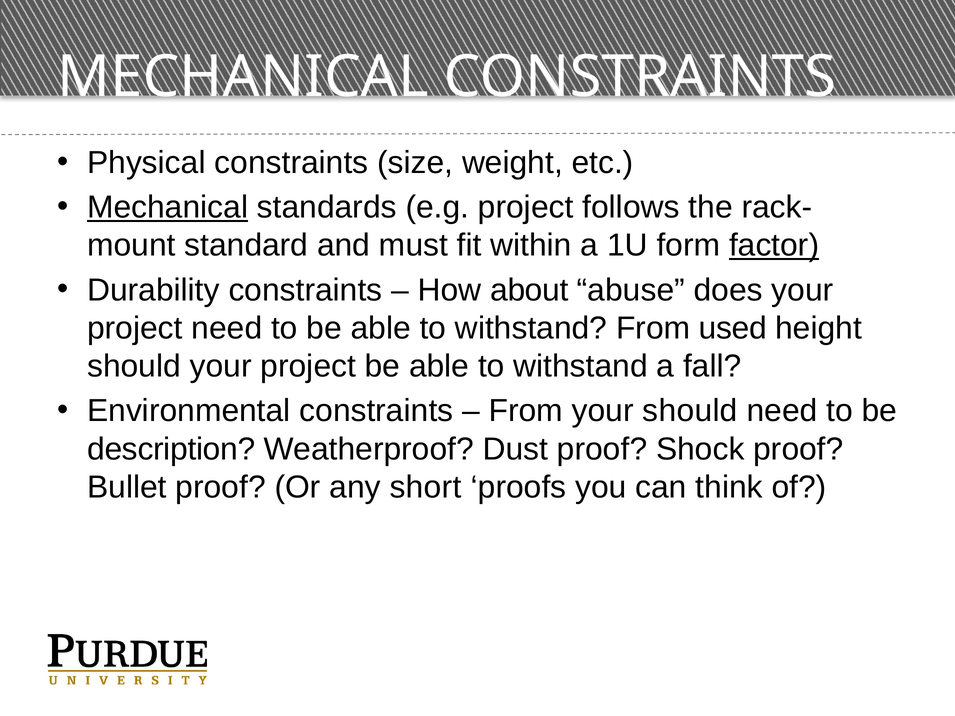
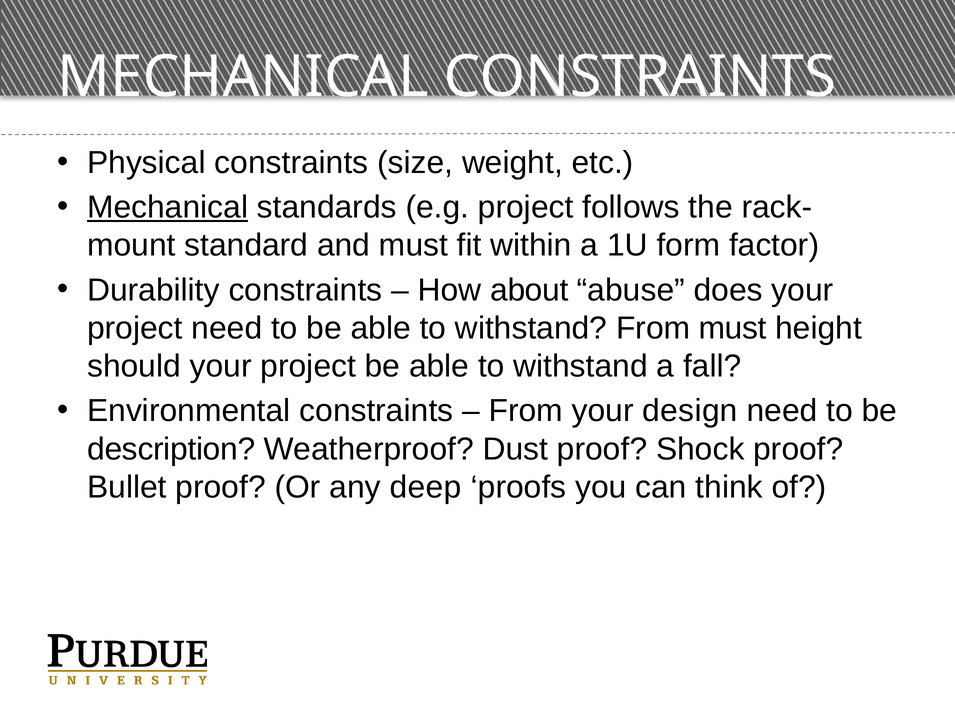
factor underline: present -> none
From used: used -> must
your should: should -> design
short: short -> deep
